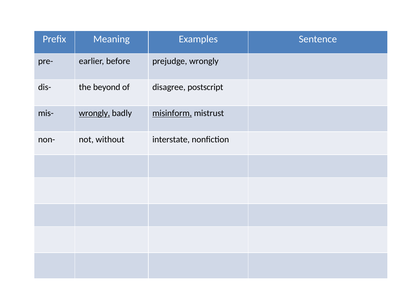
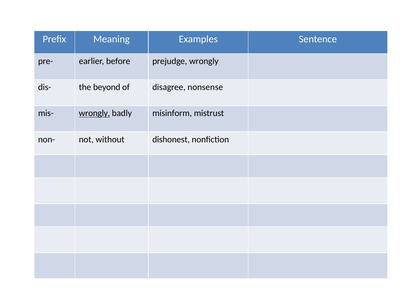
postscript: postscript -> nonsense
misinform underline: present -> none
interstate: interstate -> dishonest
